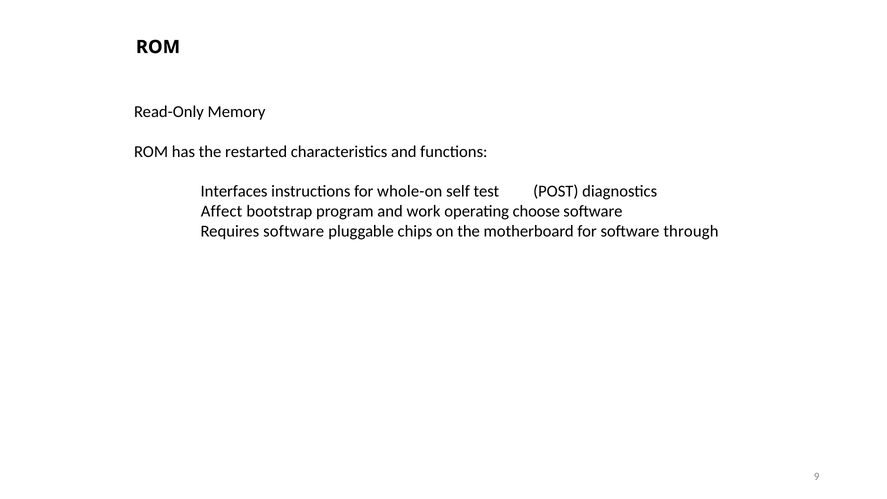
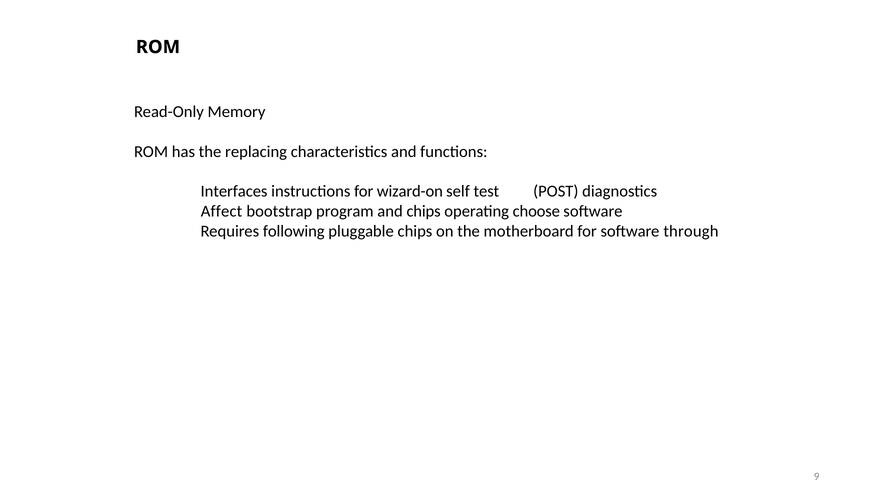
restarted: restarted -> replacing
whole-on: whole-on -> wizard-on
and work: work -> chips
Requires software: software -> following
